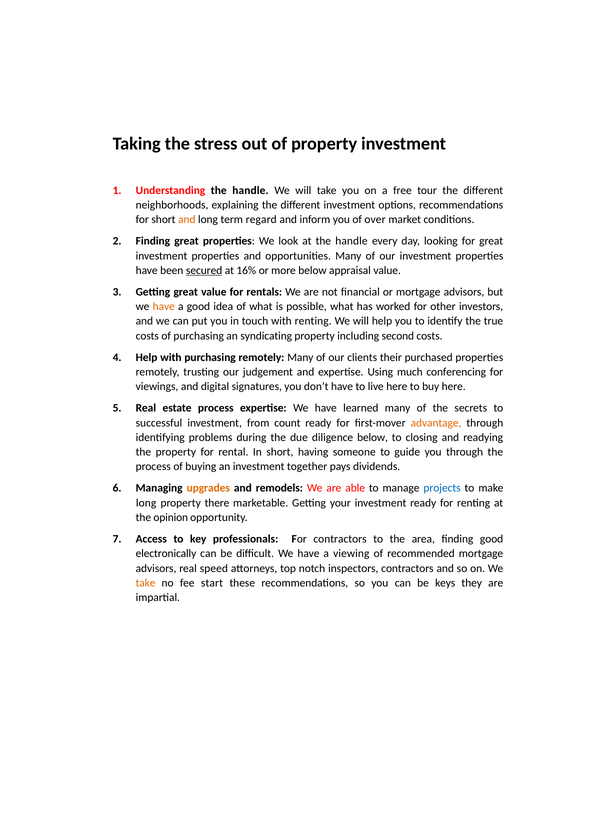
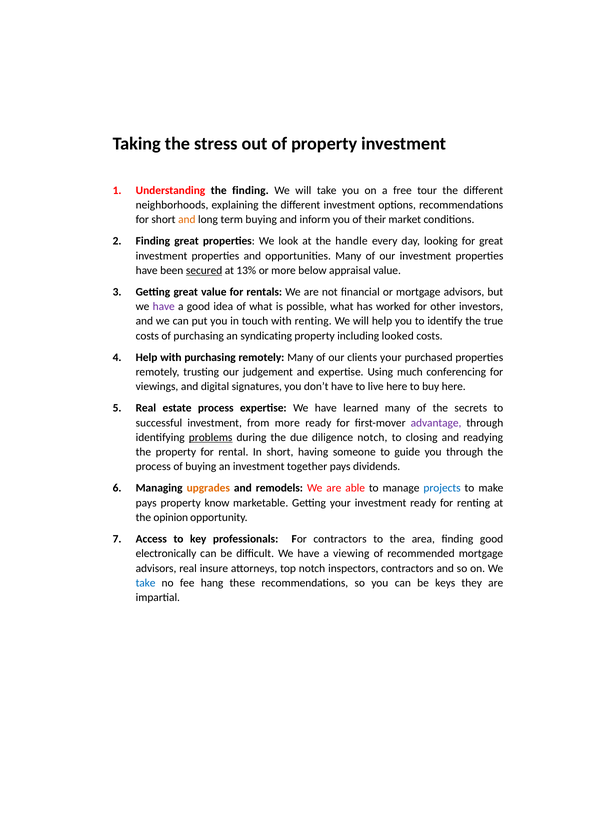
Understanding the handle: handle -> finding
term regard: regard -> buying
over: over -> their
16%: 16% -> 13%
have at (164, 307) colour: orange -> purple
second: second -> looked
clients their: their -> your
from count: count -> more
advantage colour: orange -> purple
problems underline: none -> present
diligence below: below -> notch
long at (146, 503): long -> pays
there: there -> know
speed: speed -> insure
take at (146, 583) colour: orange -> blue
start: start -> hang
